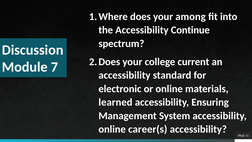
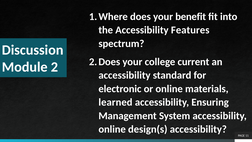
among: among -> benefit
Continue: Continue -> Features
7: 7 -> 2
career(s: career(s -> design(s
